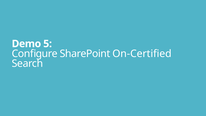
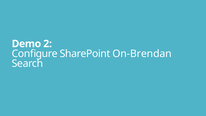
5: 5 -> 2
On-Certified: On-Certified -> On-Brendan
